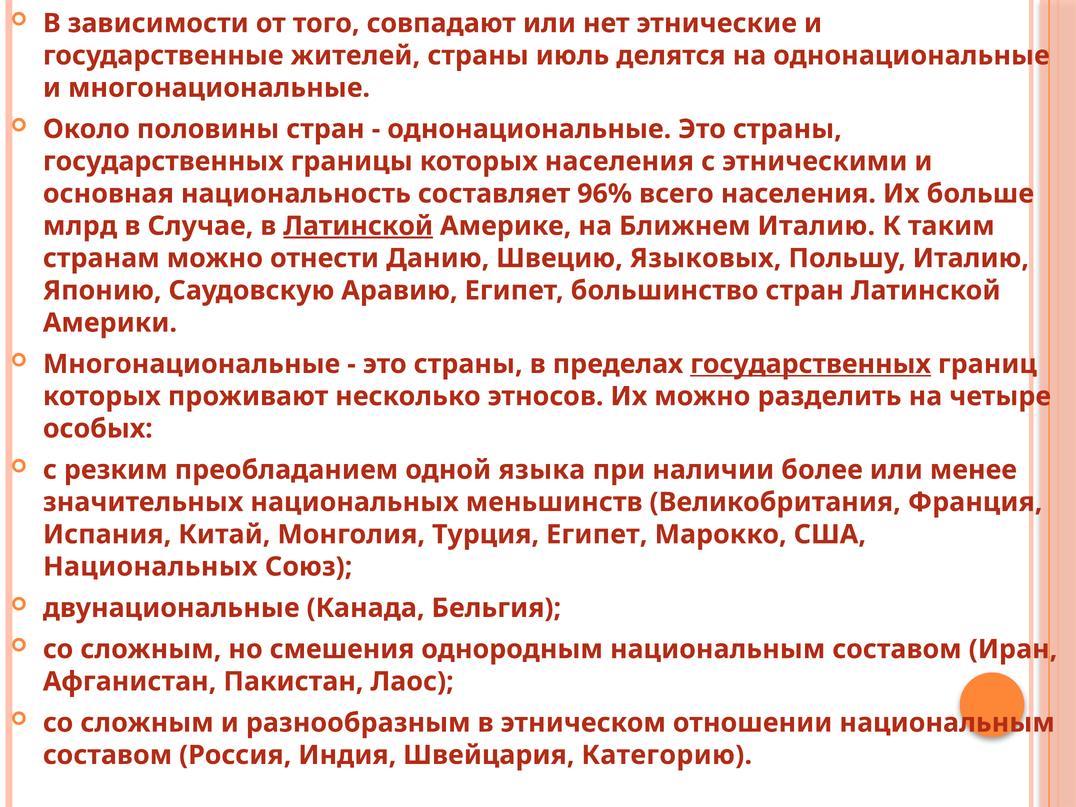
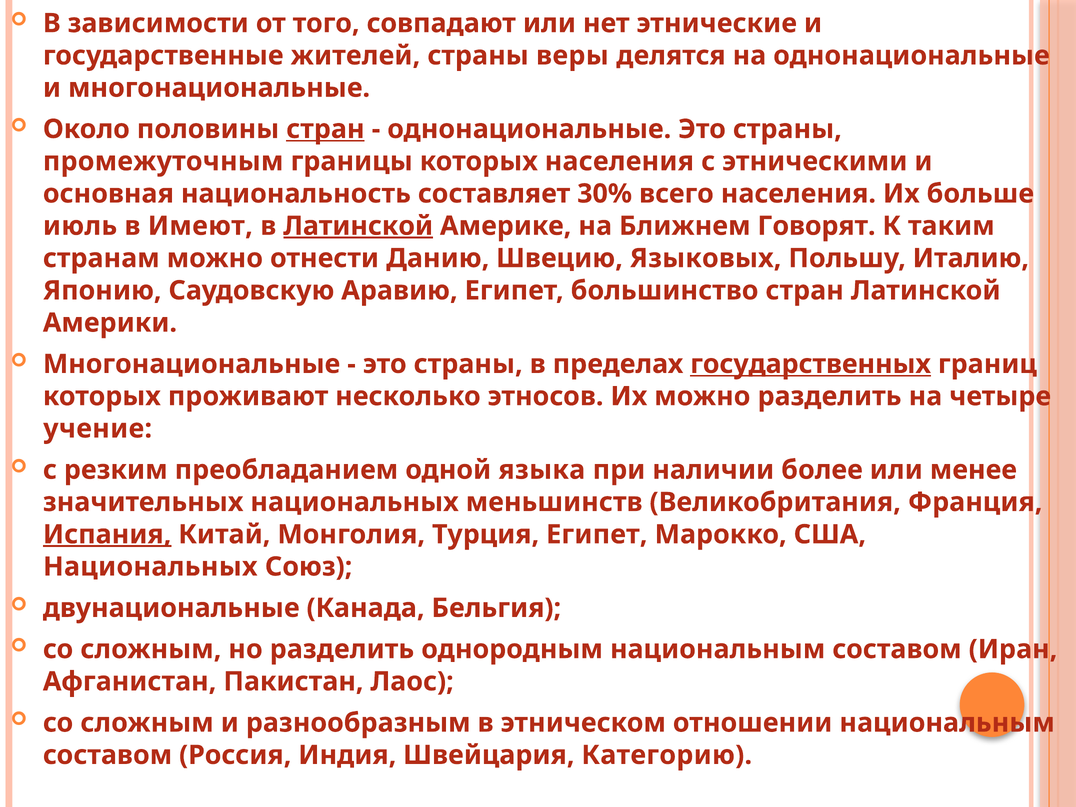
июль: июль -> веры
стран at (325, 129) underline: none -> present
государственных at (163, 161): государственных -> промежуточным
96%: 96% -> 30%
млрд: млрд -> июль
Случае: Случае -> Имеют
Ближнем Италию: Италию -> Говорят
особых: особых -> учение
Испания underline: none -> present
но смешения: смешения -> разделить
